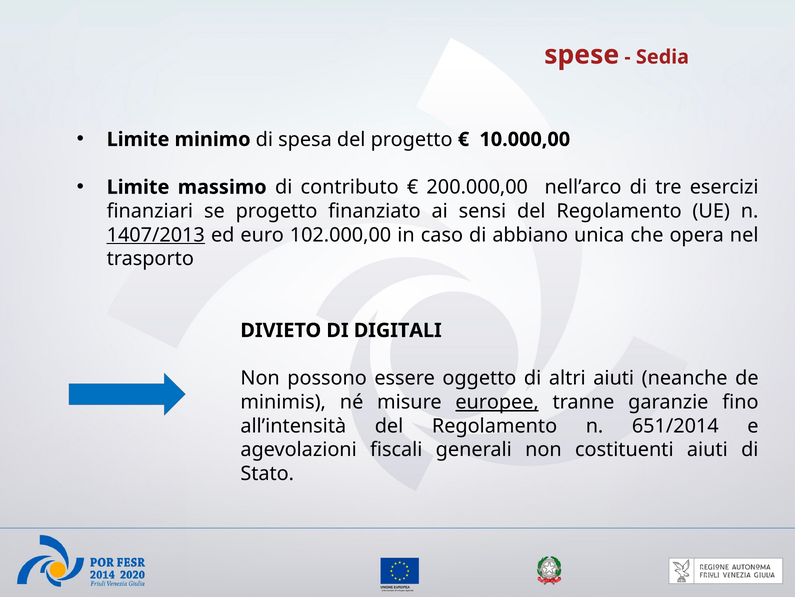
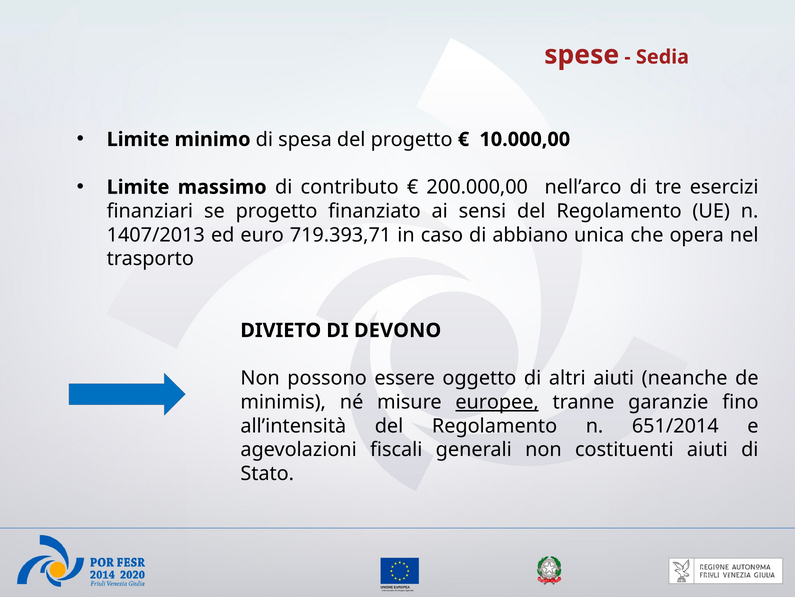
1407/2013 underline: present -> none
102.000,00: 102.000,00 -> 719.393,71
DIGITALI: DIGITALI -> DEVONO
